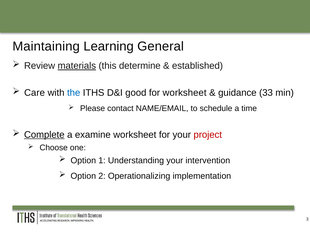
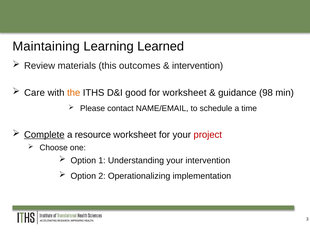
General: General -> Learned
materials underline: present -> none
determine: determine -> outcomes
established at (197, 66): established -> intervention
the colour: blue -> orange
33: 33 -> 98
examine: examine -> resource
